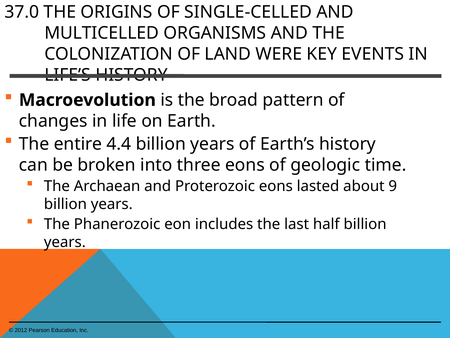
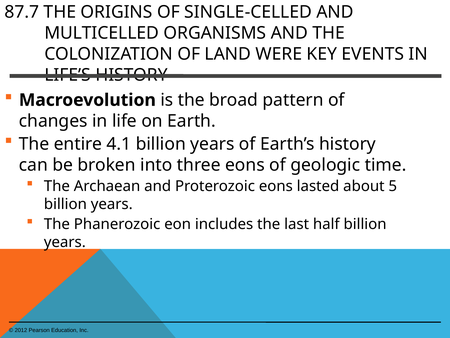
37.0: 37.0 -> 87.7
4.4: 4.4 -> 4.1
9: 9 -> 5
